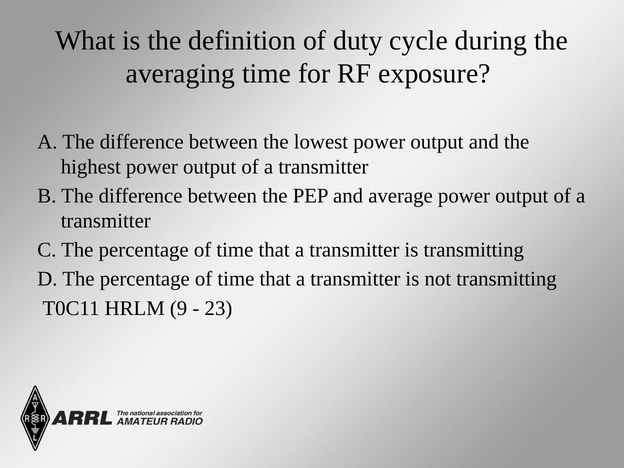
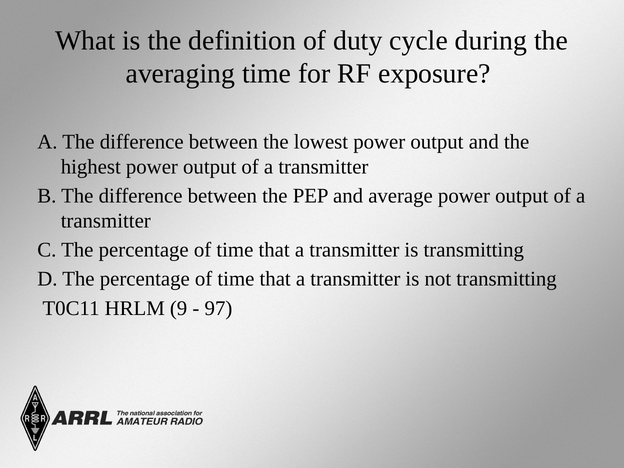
23: 23 -> 97
